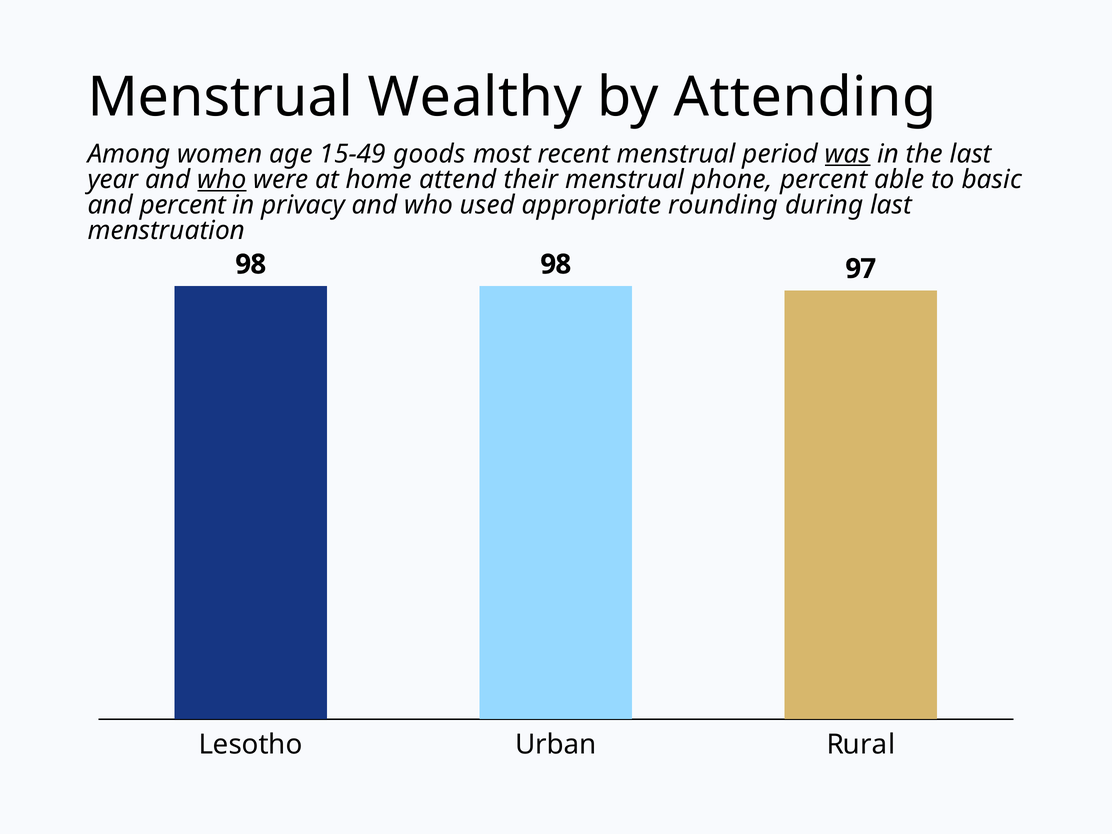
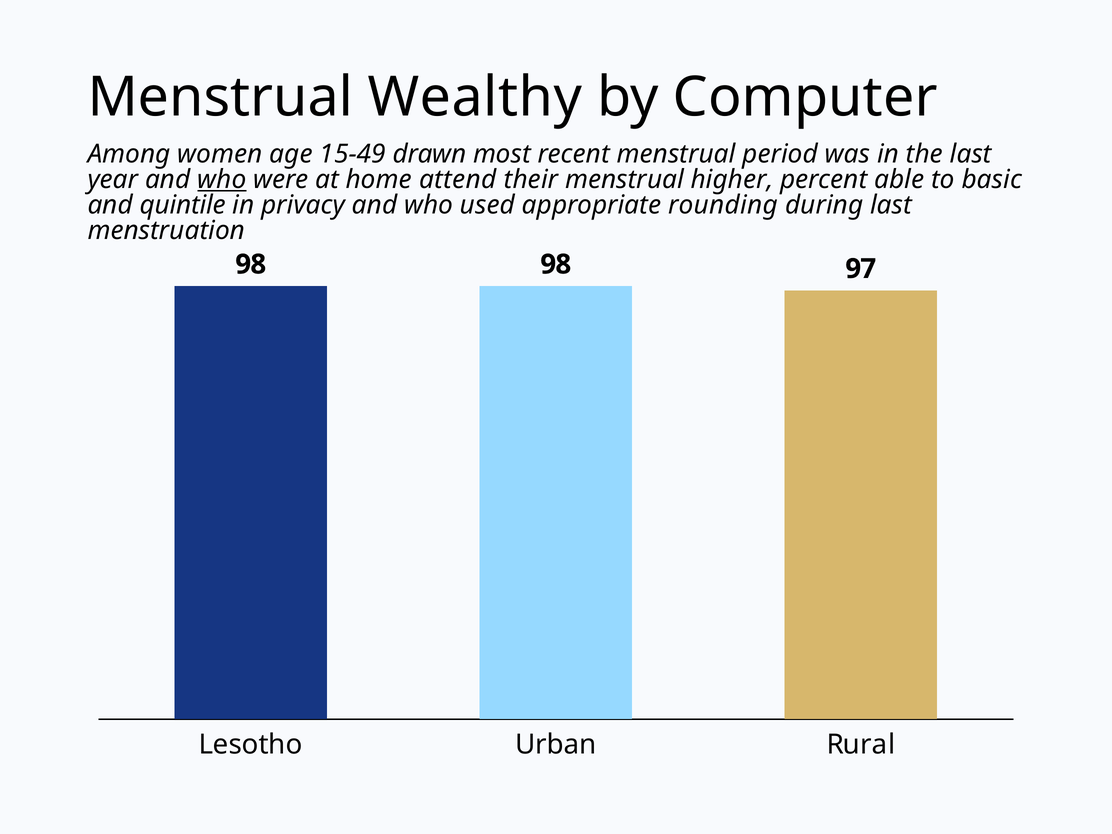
Attending: Attending -> Computer
goods: goods -> drawn
was underline: present -> none
phone: phone -> higher
and percent: percent -> quintile
